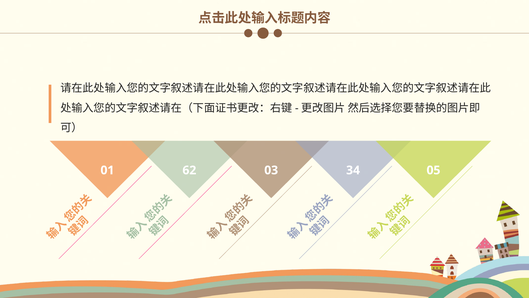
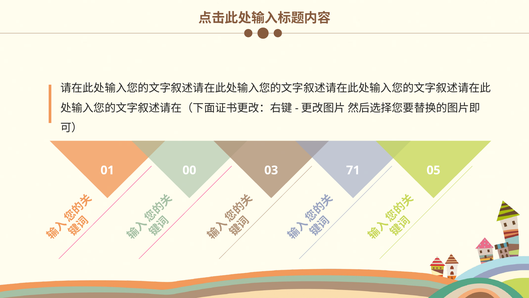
62: 62 -> 00
34: 34 -> 71
